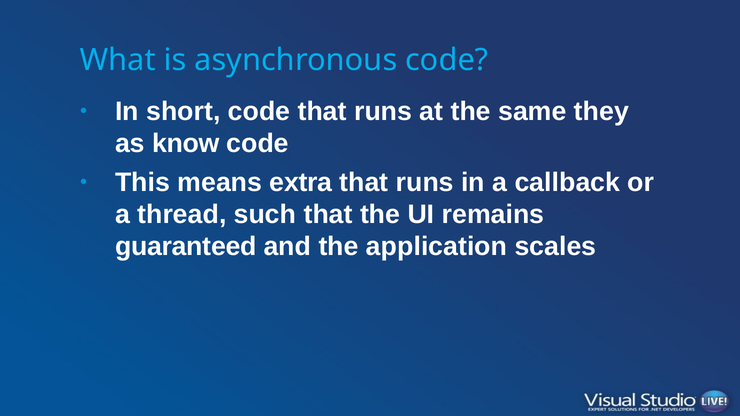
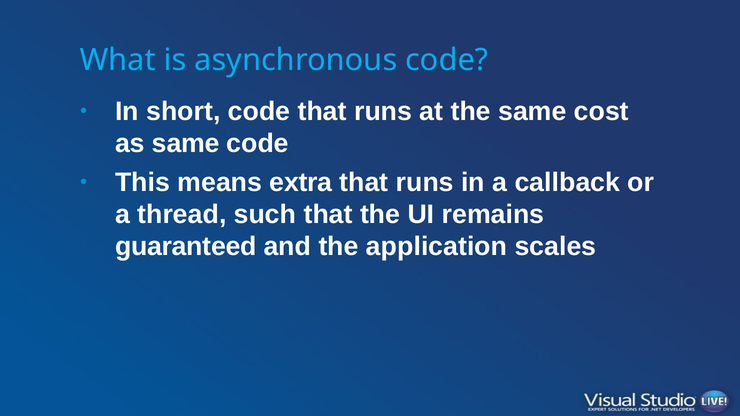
they: they -> cost
as know: know -> same
